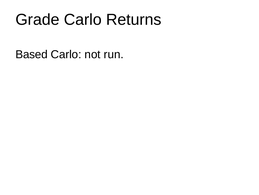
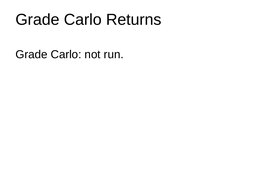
Based at (32, 54): Based -> Grade
